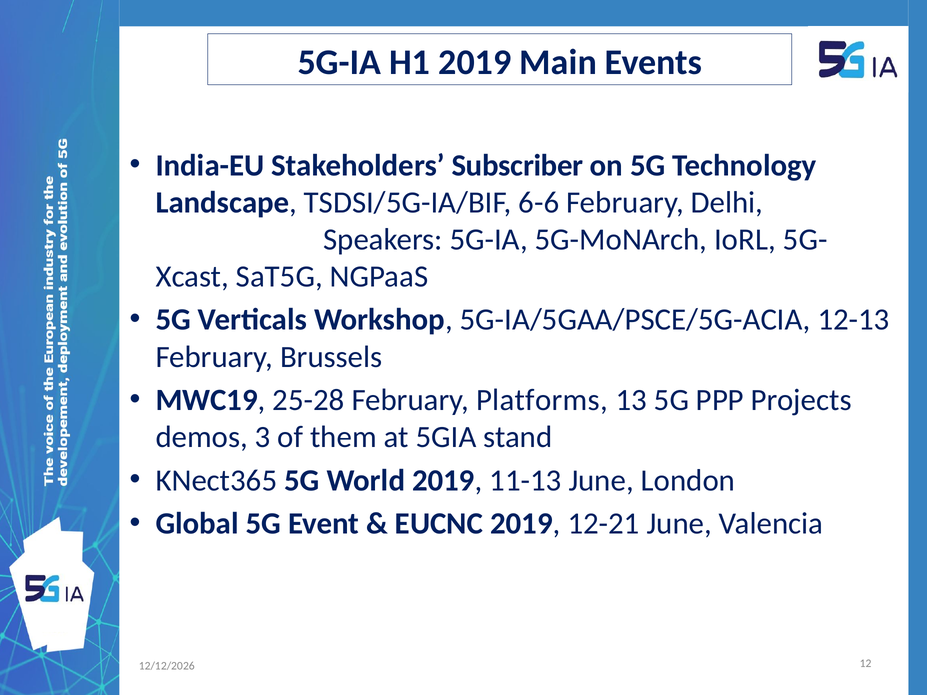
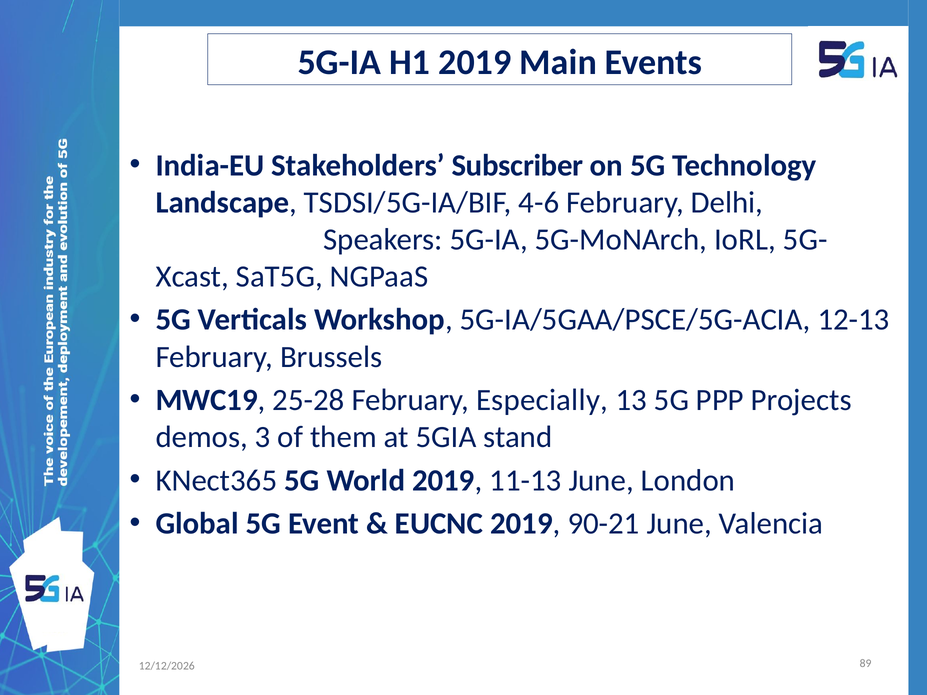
6-6: 6-6 -> 4-6
Platforms: Platforms -> Especially
12-21: 12-21 -> 90-21
12: 12 -> 89
